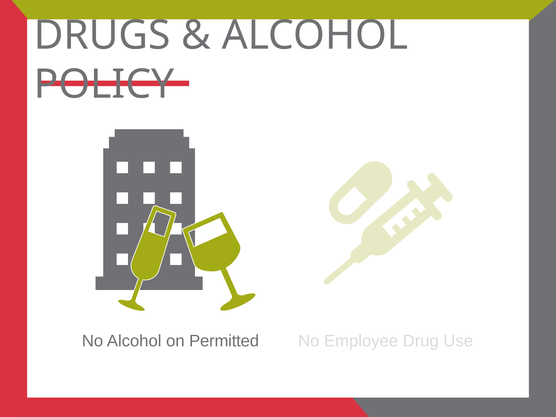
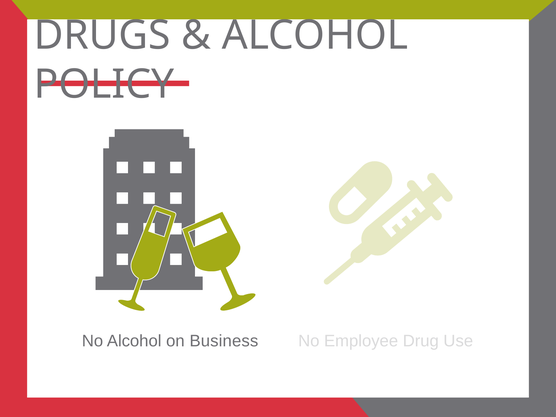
Permitted: Permitted -> Business
